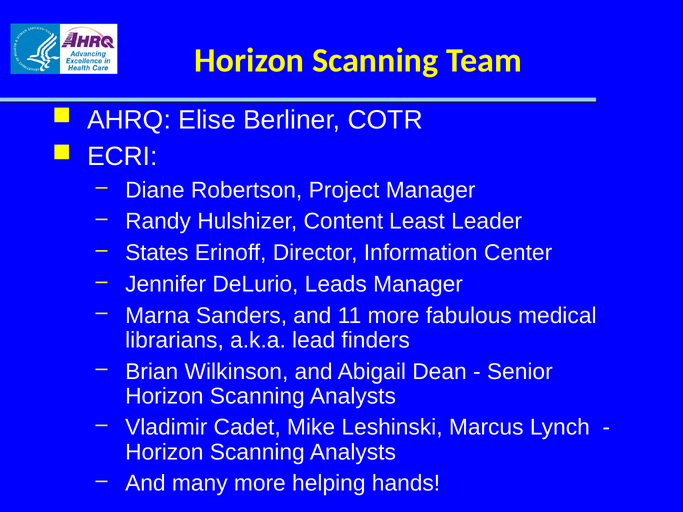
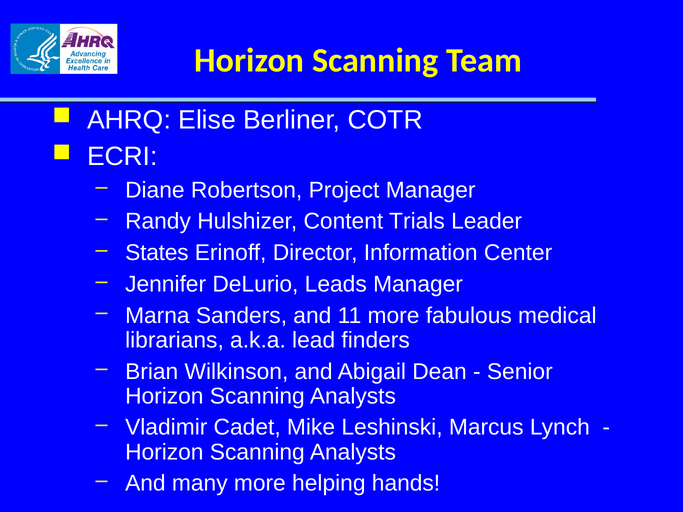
Least: Least -> Trials
